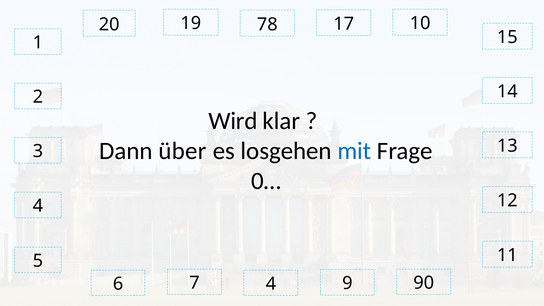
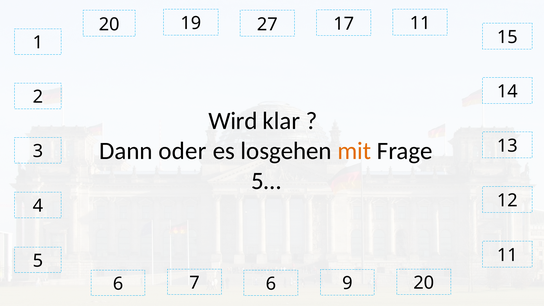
78: 78 -> 27
17 10: 10 -> 11
über: über -> oder
mit colour: blue -> orange
0…: 0… -> 5…
7 4: 4 -> 6
9 90: 90 -> 20
